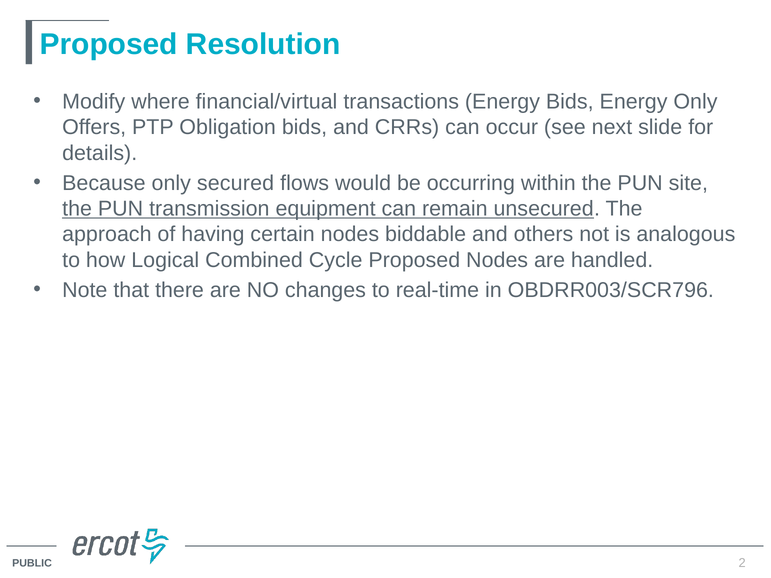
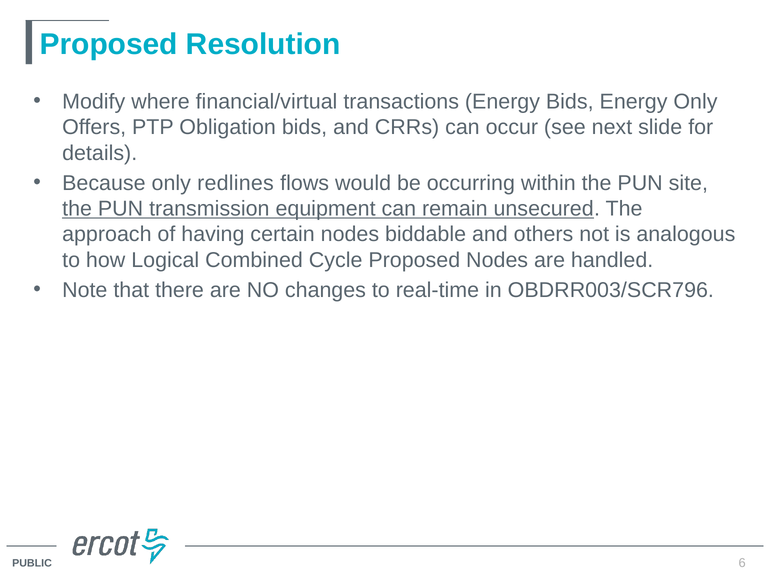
secured: secured -> redlines
2: 2 -> 6
